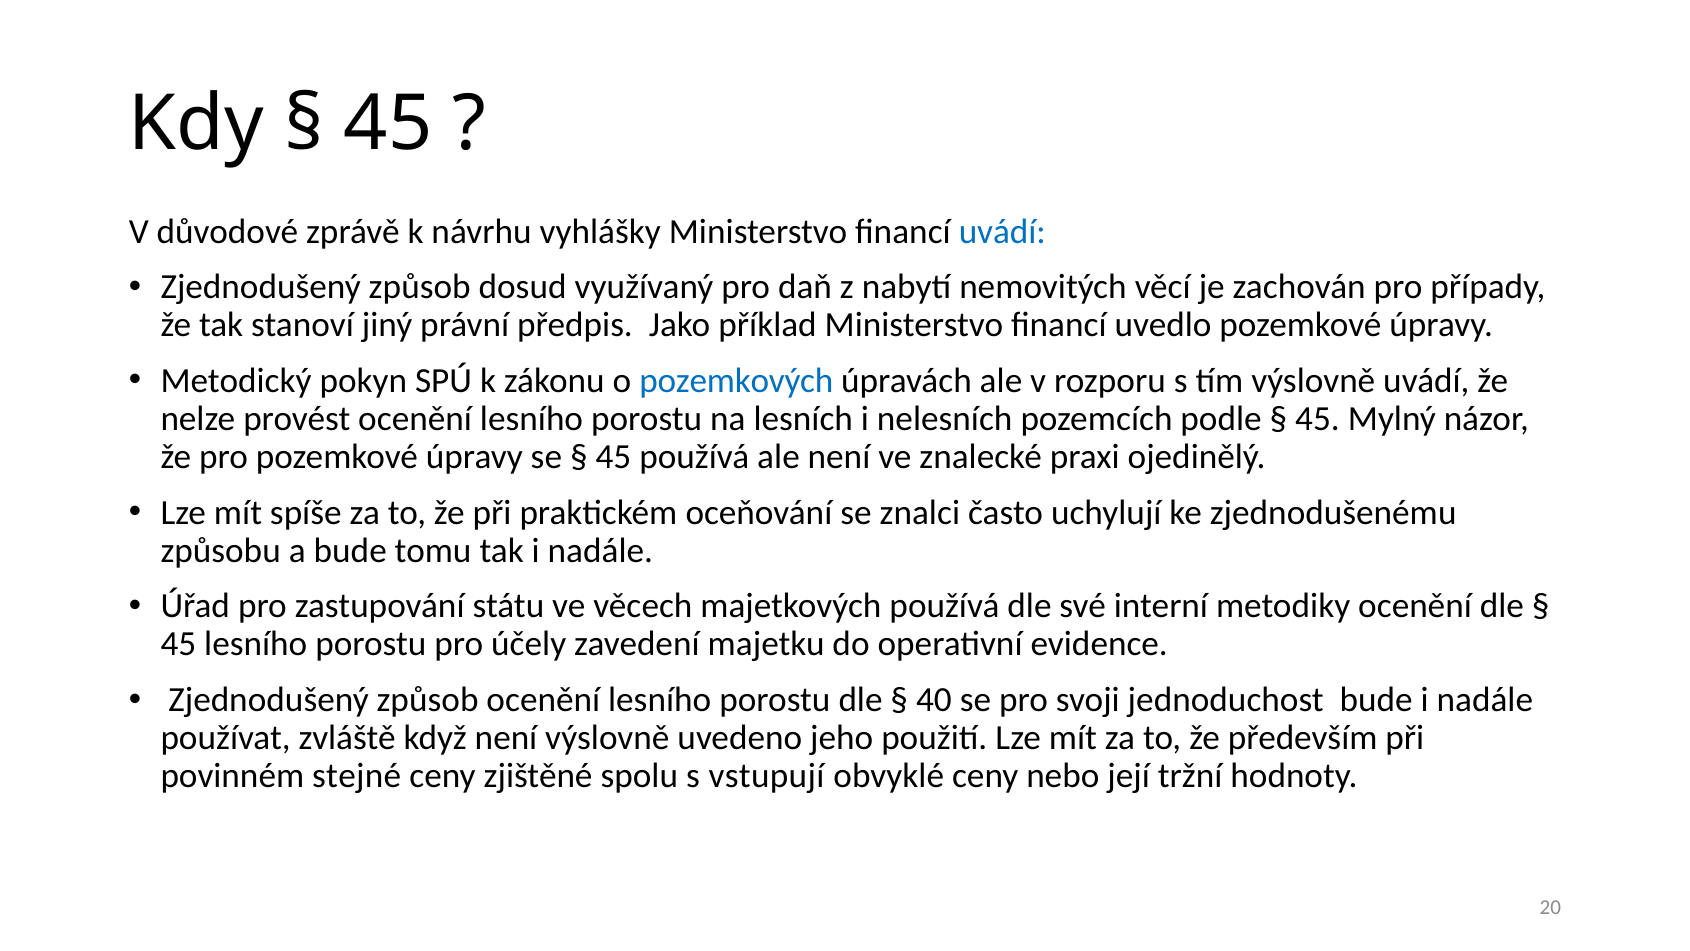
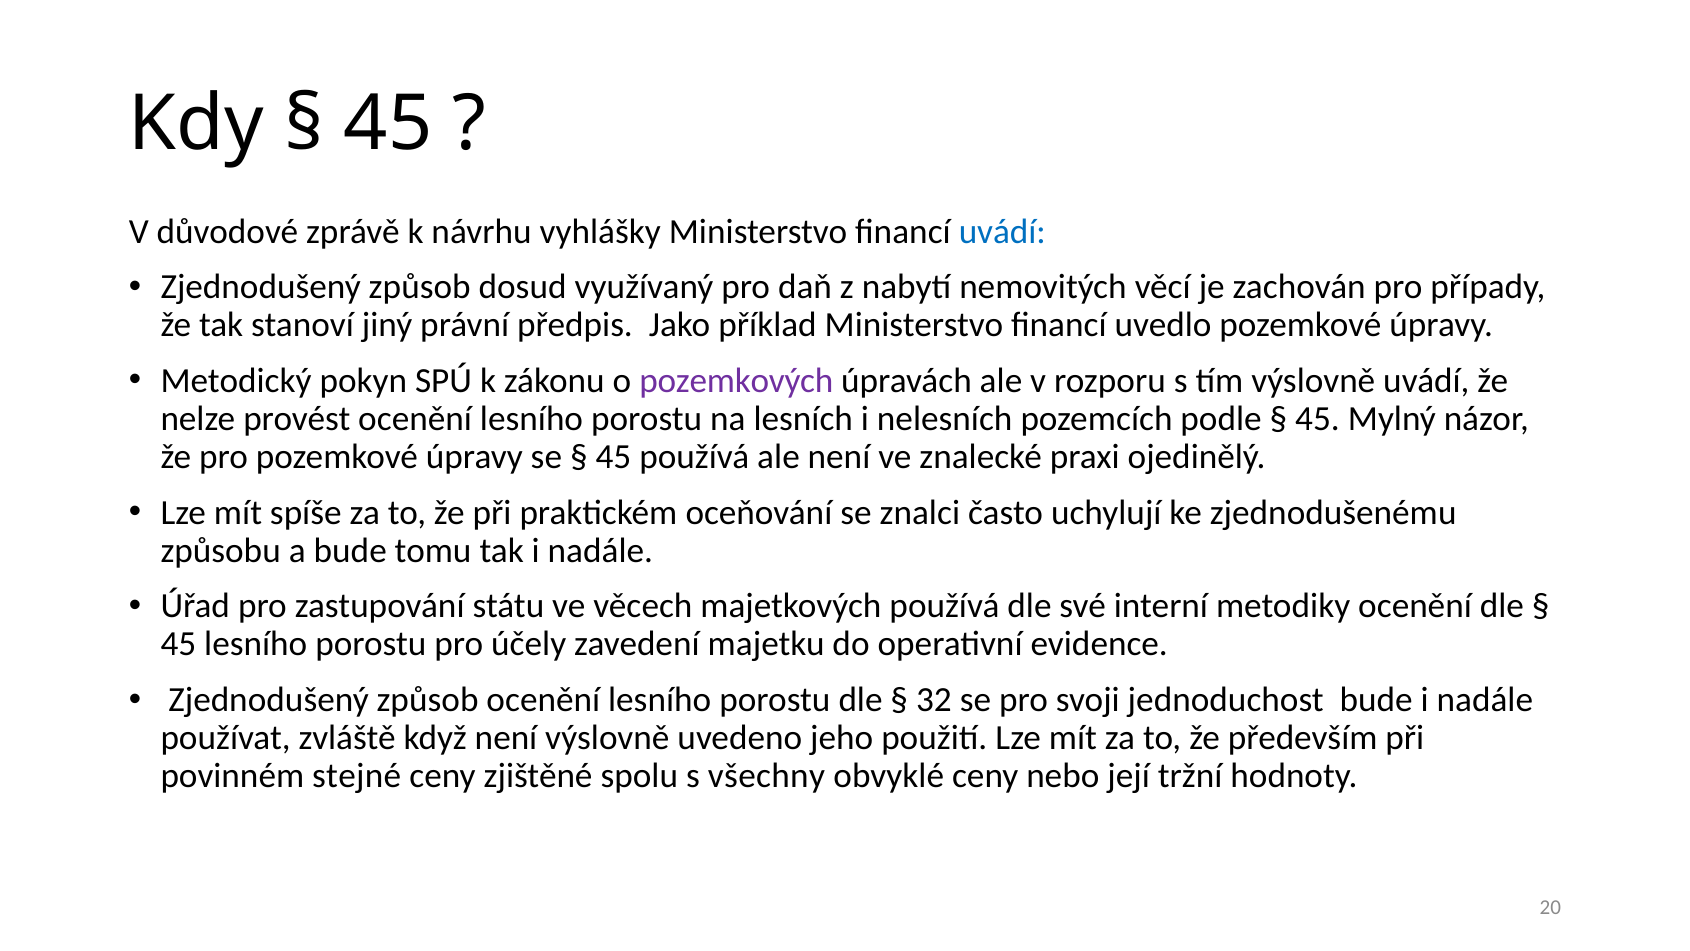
pozemkových colour: blue -> purple
40: 40 -> 32
vstupují: vstupují -> všechny
